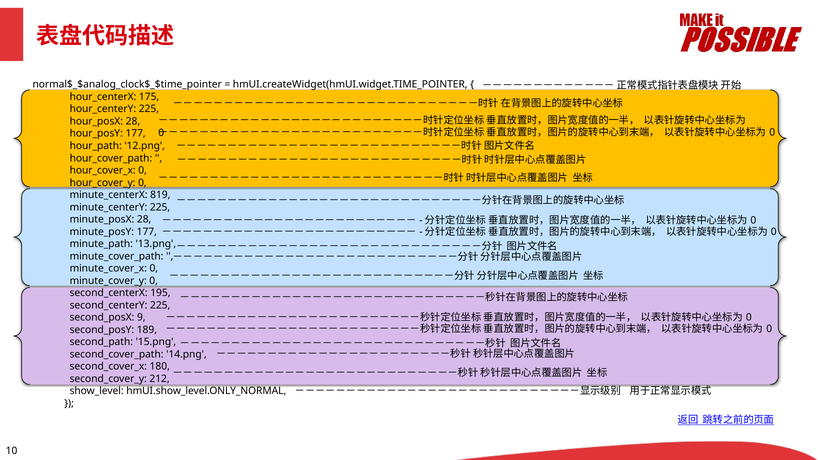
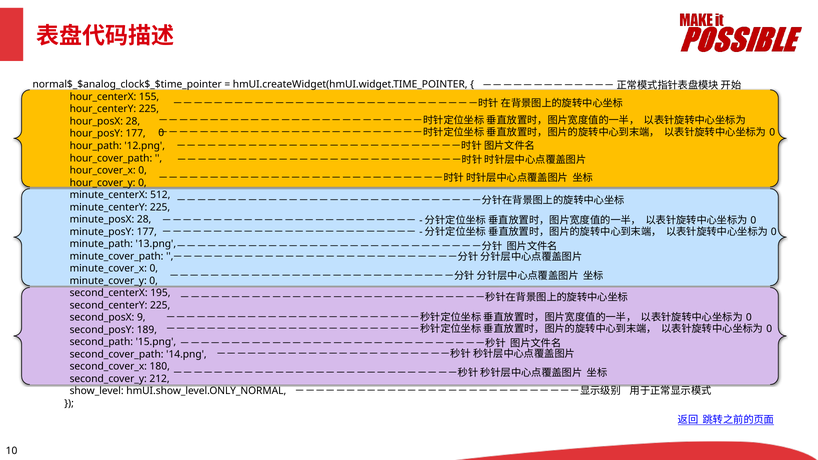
175: 175 -> 155
819: 819 -> 512
